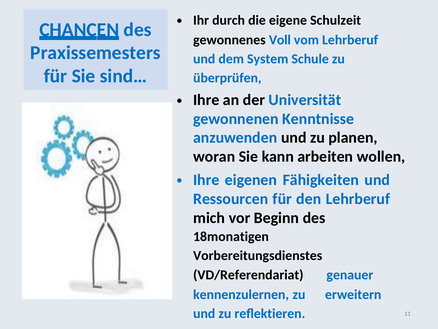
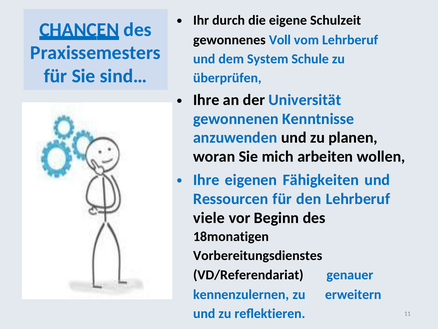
kann: kann -> mich
mich: mich -> viele
